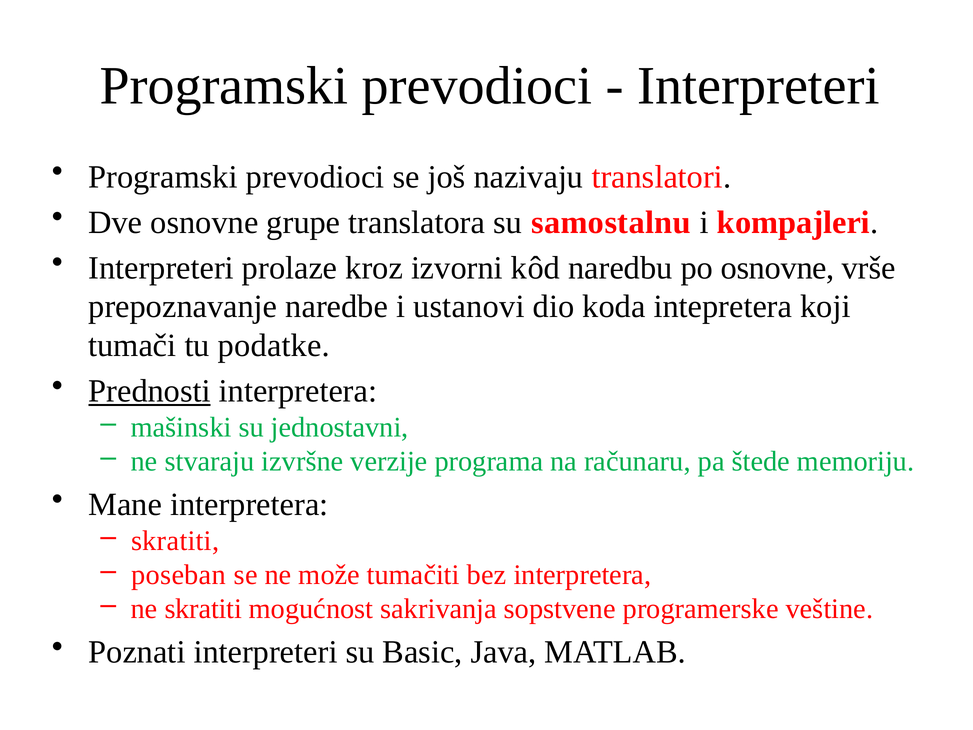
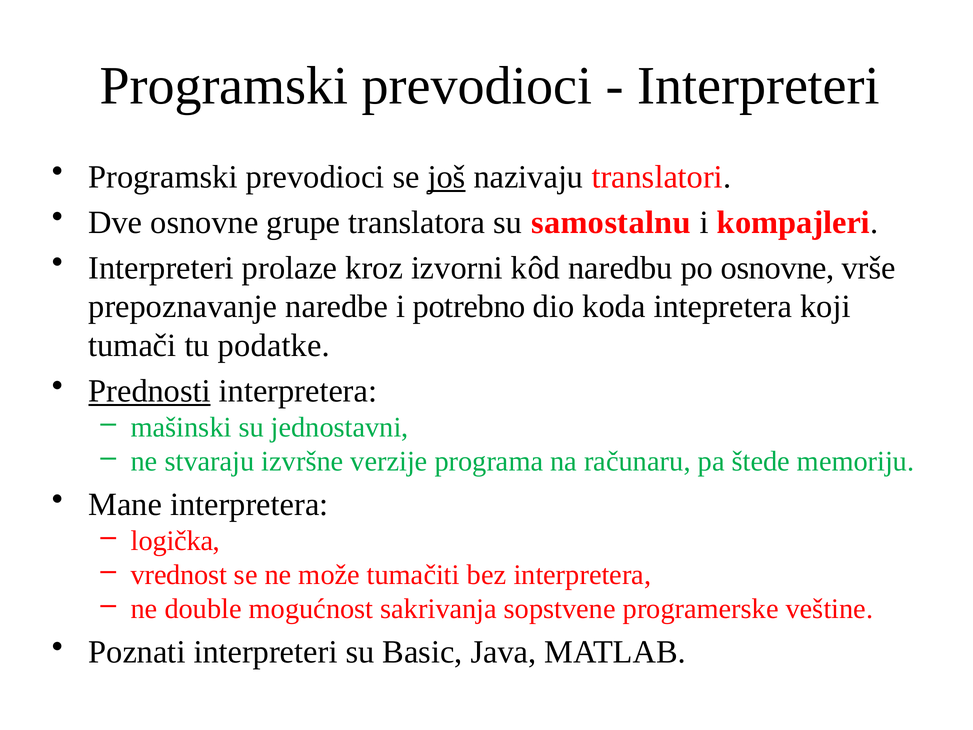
još underline: none -> present
ustanovi: ustanovi -> potrebno
skratiti at (175, 541): skratiti -> logička
poseban: poseban -> vrednost
ne skratiti: skratiti -> double
